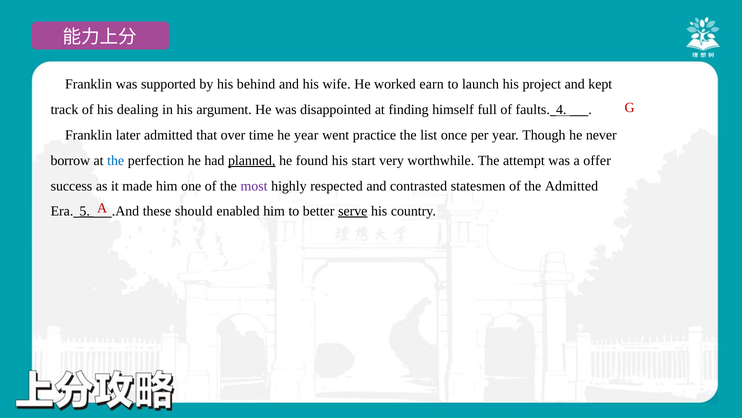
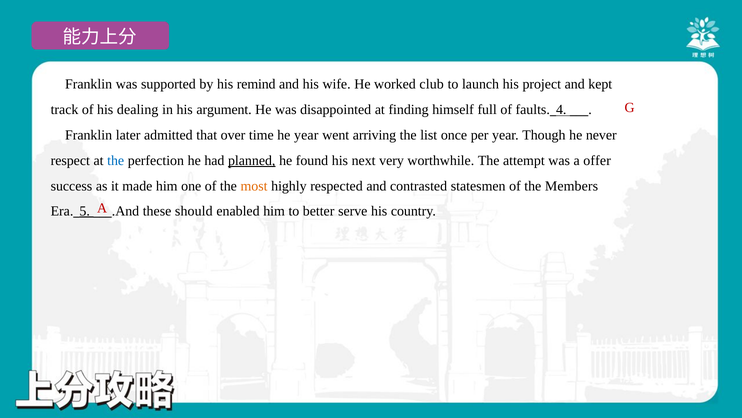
behind: behind -> remind
earn: earn -> club
practice: practice -> arriving
borrow: borrow -> respect
start: start -> next
most colour: purple -> orange
the Admitted: Admitted -> Members
serve underline: present -> none
